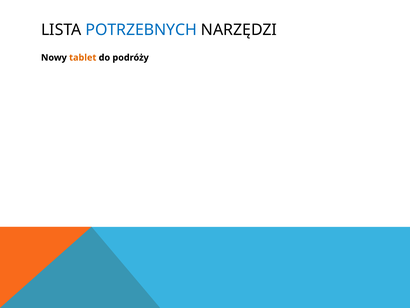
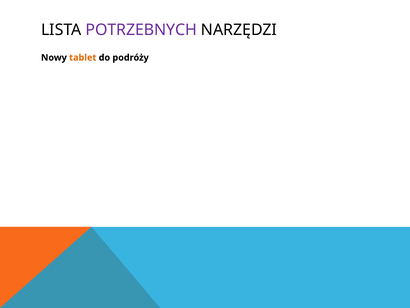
POTRZEBNYCH colour: blue -> purple
